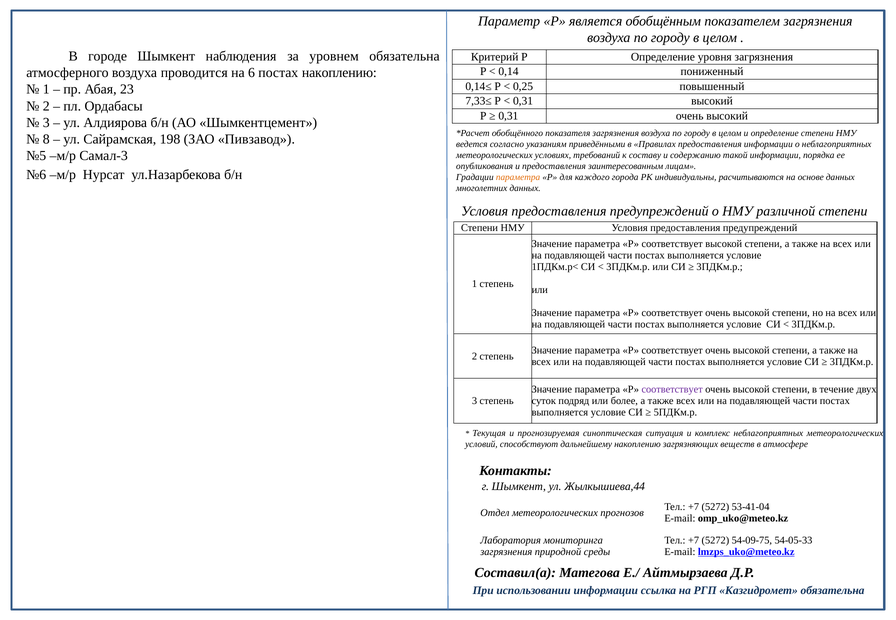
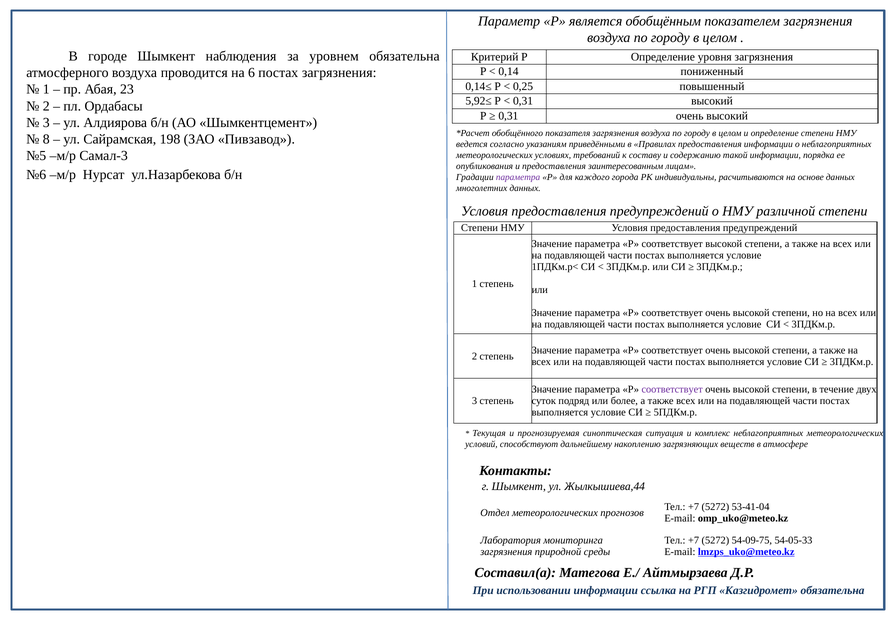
постах накоплению: накоплению -> загрязнения
7,33≤: 7,33≤ -> 5,92≤
параметра at (518, 177) colour: orange -> purple
